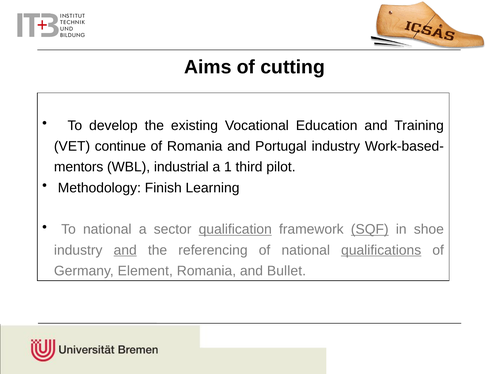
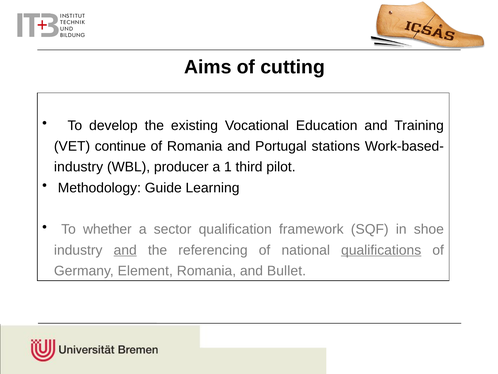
Portugal industry: industry -> stations
mentors at (79, 167): mentors -> industry
industrial: industrial -> producer
Finish: Finish -> Guide
To national: national -> whether
qualification underline: present -> none
SQF underline: present -> none
